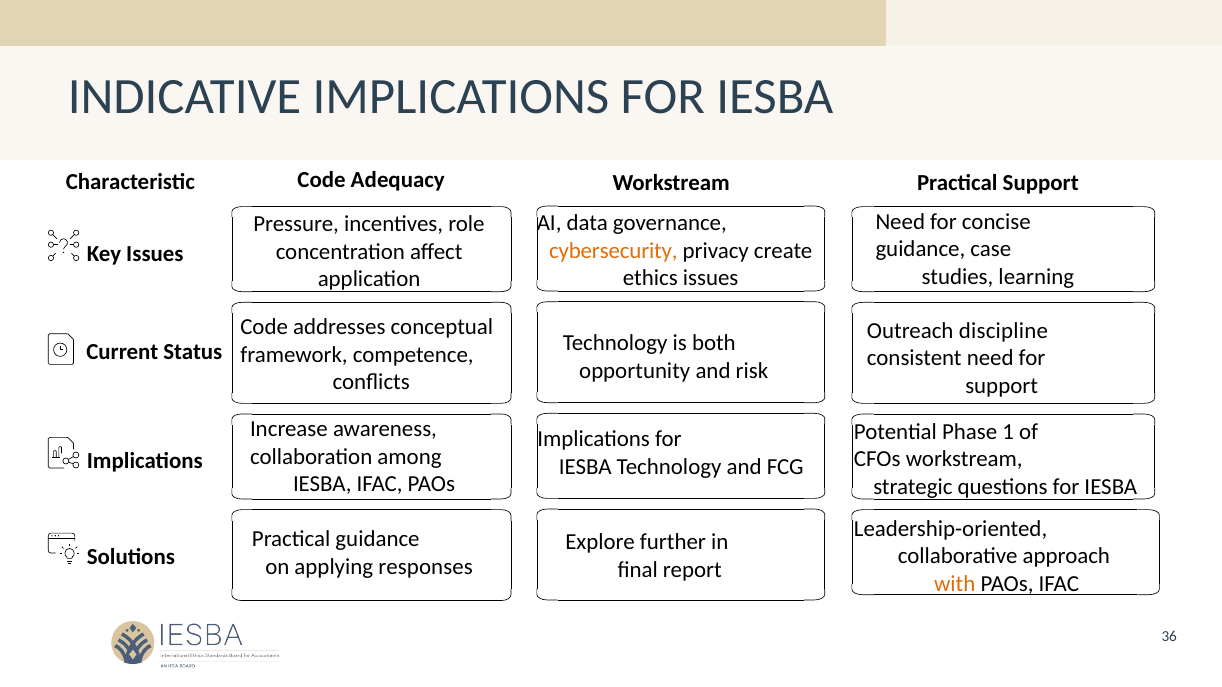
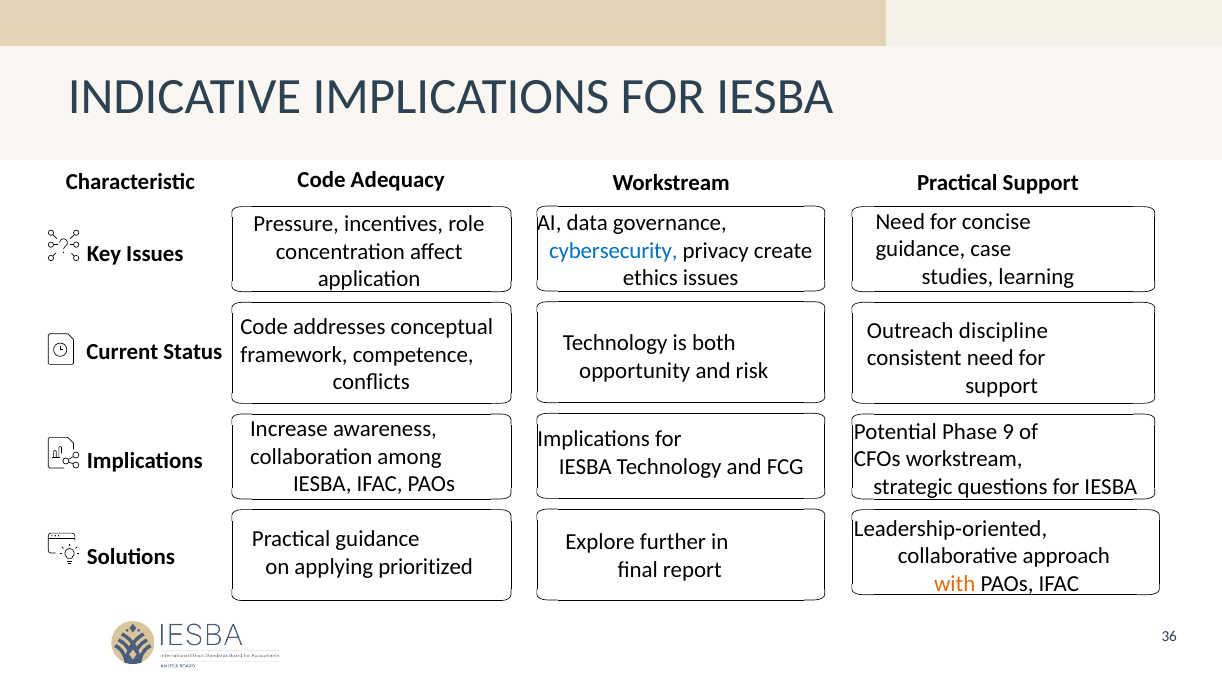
cybersecurity colour: orange -> blue
1: 1 -> 9
responses: responses -> prioritized
